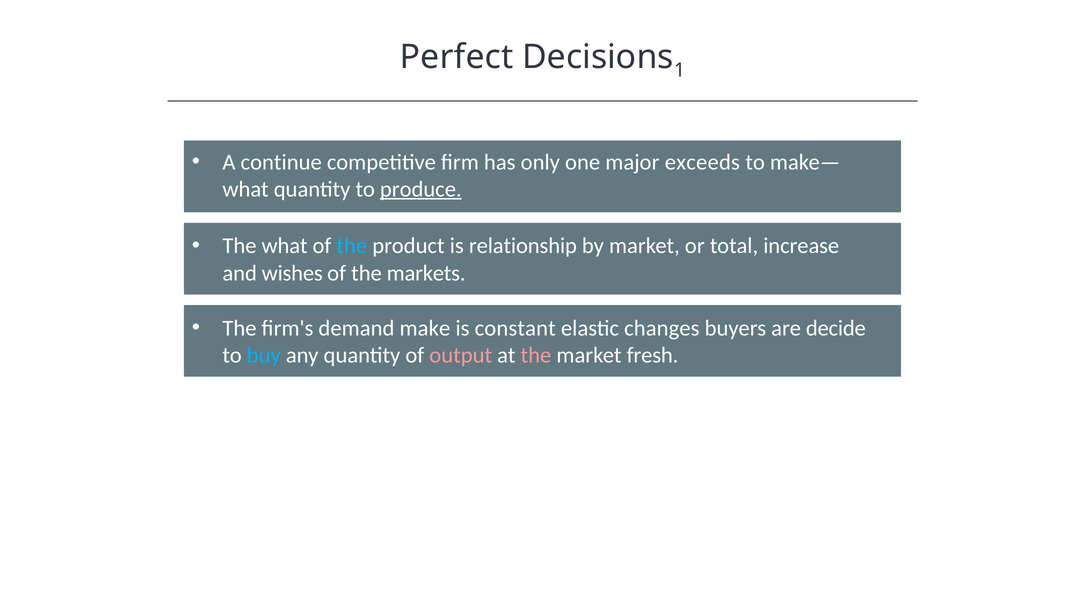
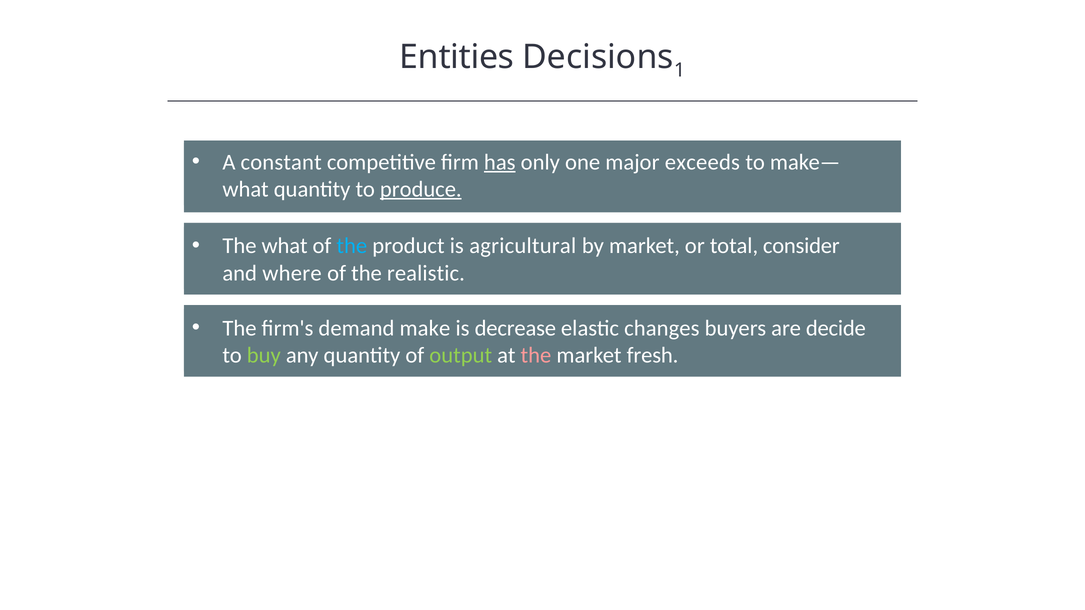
Perfect: Perfect -> Entities
continue: continue -> constant
has underline: none -> present
relationship: relationship -> agricultural
increase: increase -> consider
wishes: wishes -> where
markets: markets -> realistic
constant: constant -> decrease
buy colour: light blue -> light green
output colour: pink -> light green
